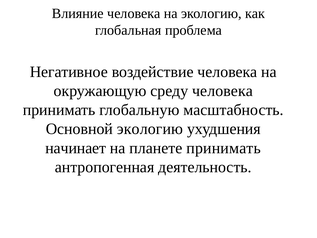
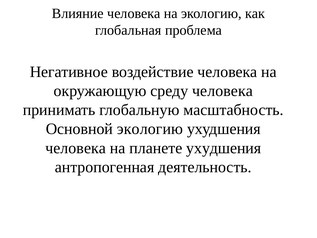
начинает at (76, 148): начинает -> человека
планете принимать: принимать -> ухудшения
